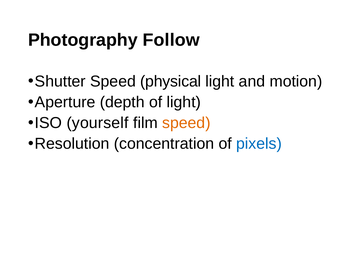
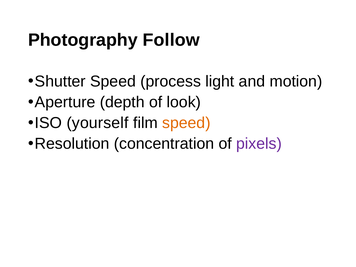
physical: physical -> process
of light: light -> look
pixels colour: blue -> purple
